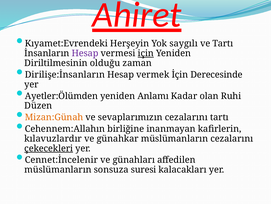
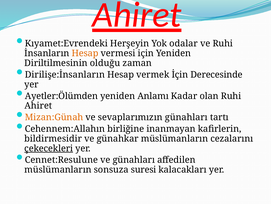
saygılı: saygılı -> odalar
ve Tartı: Tartı -> Ruhi
Hesap at (85, 53) colour: purple -> orange
için underline: present -> none
Düzen at (38, 105): Düzen -> Ahiret
sevaplarımızın cezalarını: cezalarını -> günahları
kılavuzlardır: kılavuzlardır -> bildirmesidir
Cennet:İncelenir: Cennet:İncelenir -> Cennet:Resulune
